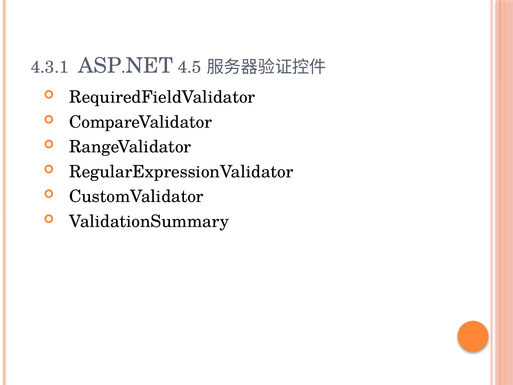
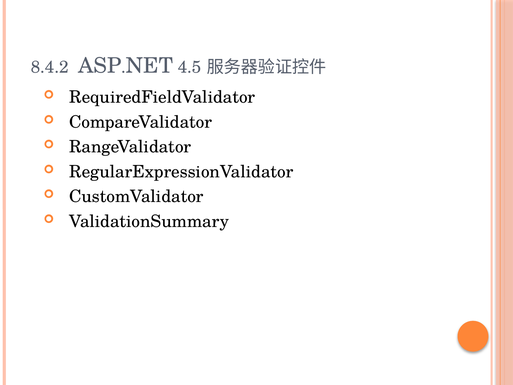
4.3.1: 4.3.1 -> 8.4.2
